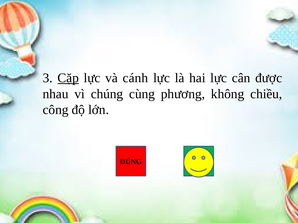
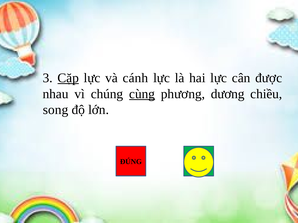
cùng underline: none -> present
không: không -> dương
công: công -> song
